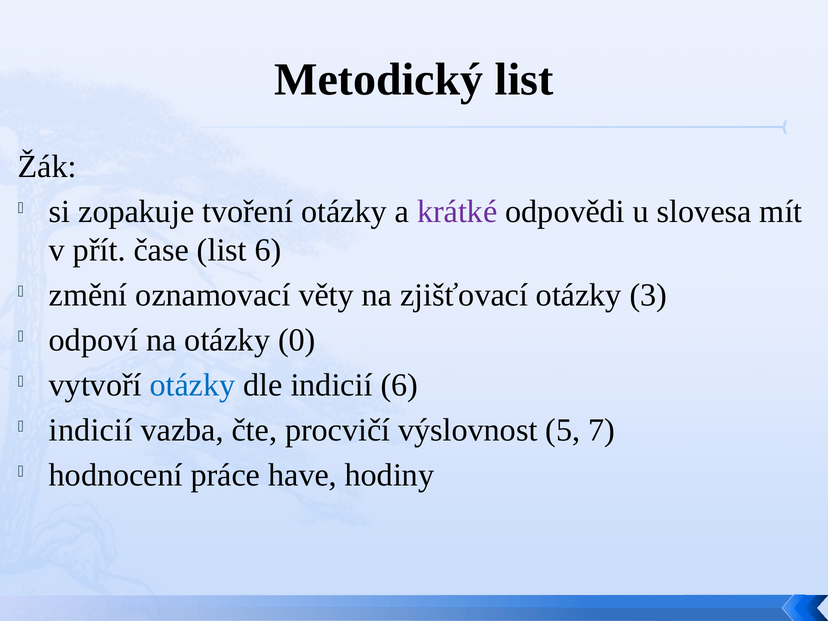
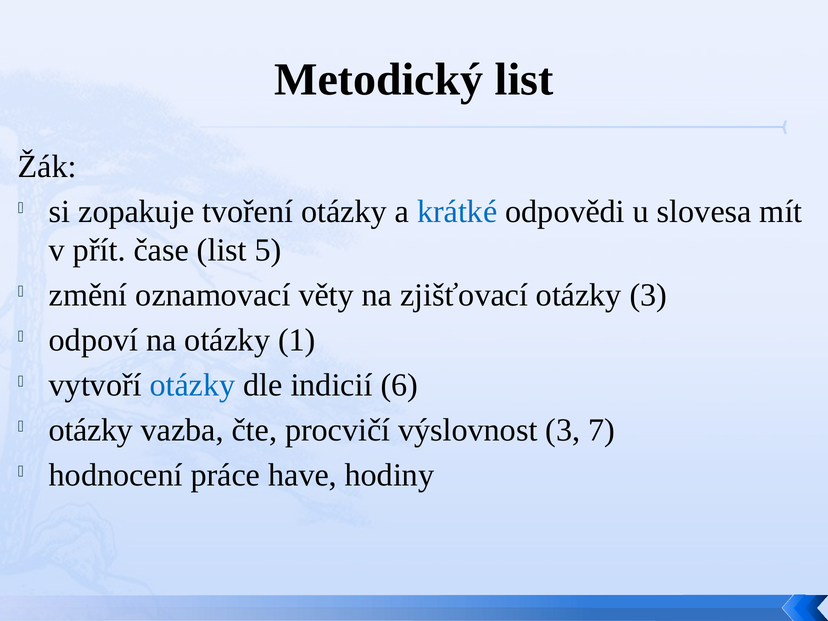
krátké colour: purple -> blue
list 6: 6 -> 5
0: 0 -> 1
indicií at (91, 430): indicií -> otázky
výslovnost 5: 5 -> 3
